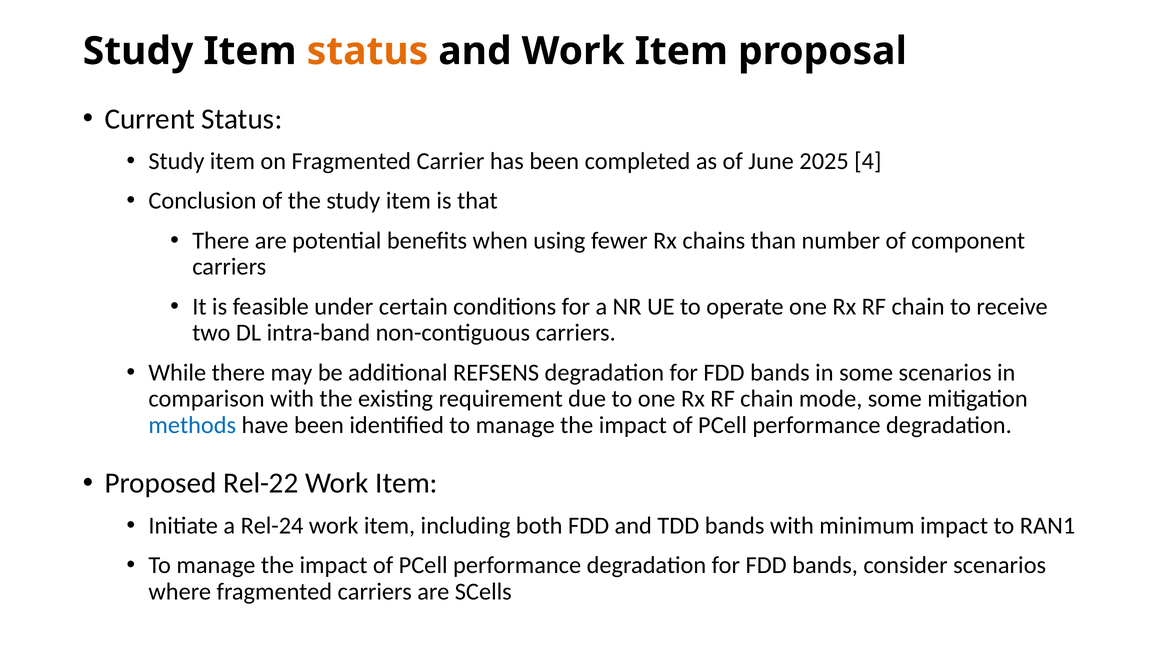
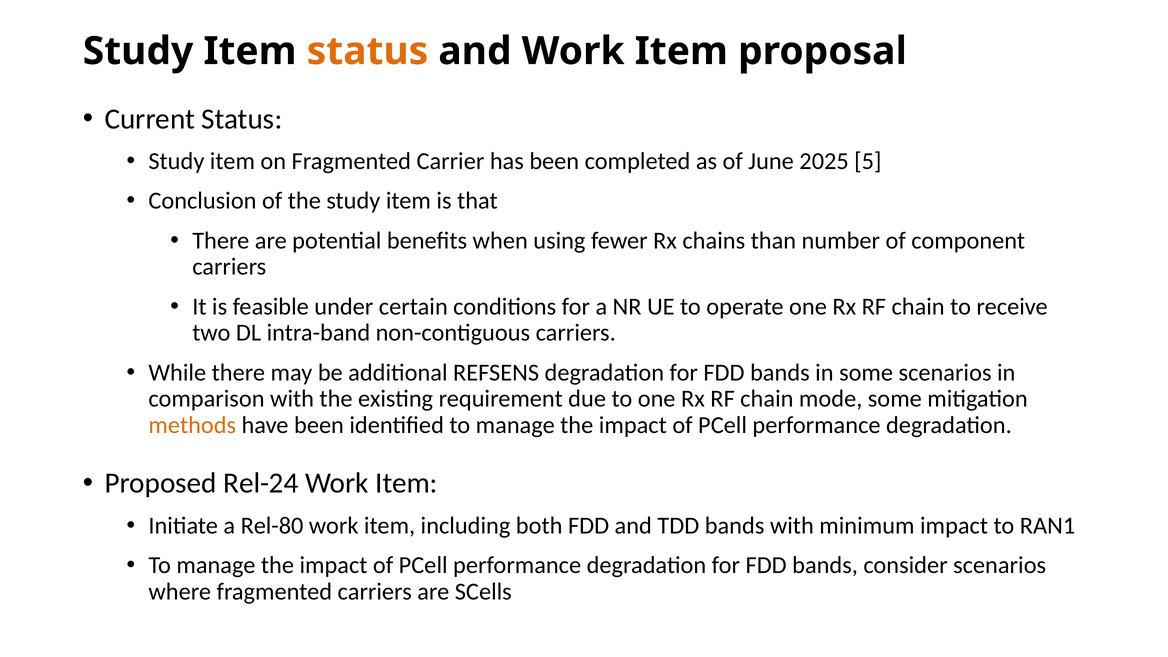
4: 4 -> 5
methods colour: blue -> orange
Rel-22: Rel-22 -> Rel-24
Rel-24: Rel-24 -> Rel-80
